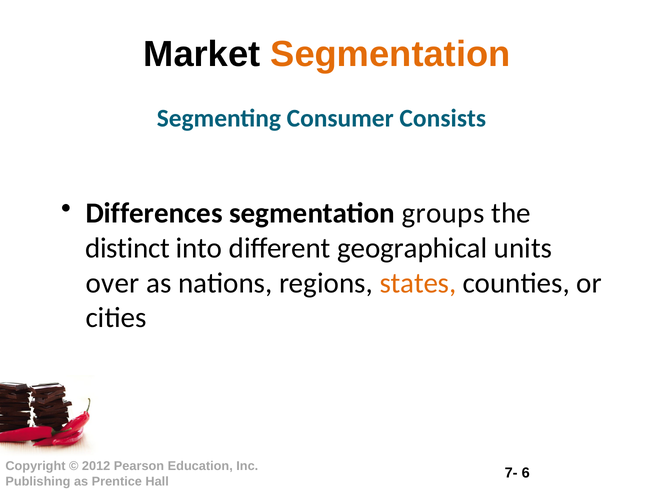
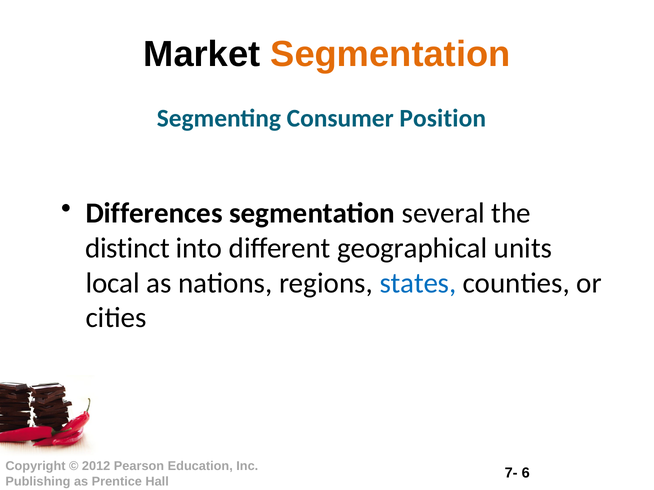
Consists: Consists -> Position
groups: groups -> several
over: over -> local
states colour: orange -> blue
